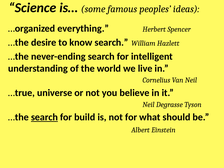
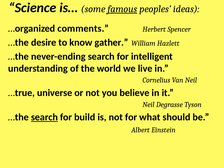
famous underline: none -> present
everything: everything -> comments
know search: search -> gather
